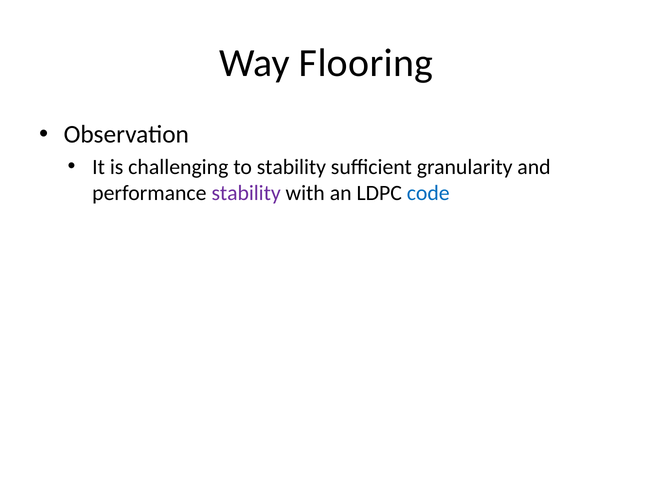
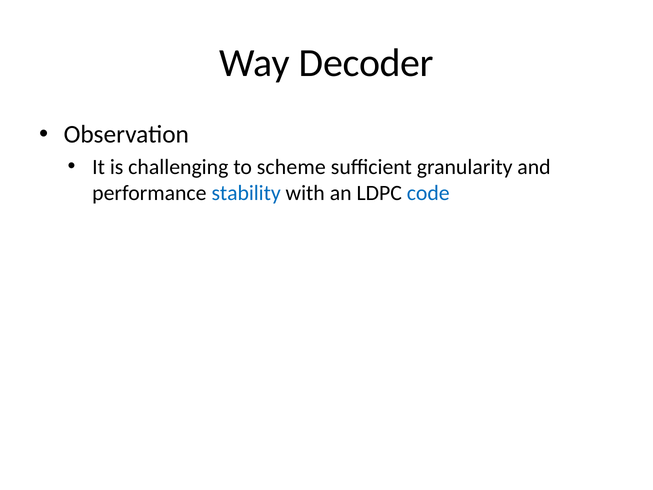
Flooring: Flooring -> Decoder
to stability: stability -> scheme
stability at (246, 193) colour: purple -> blue
